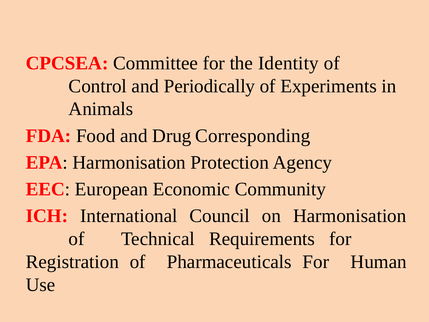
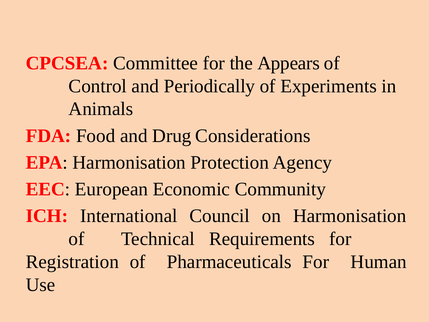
Identity: Identity -> Appears
Corresponding: Corresponding -> Considerations
